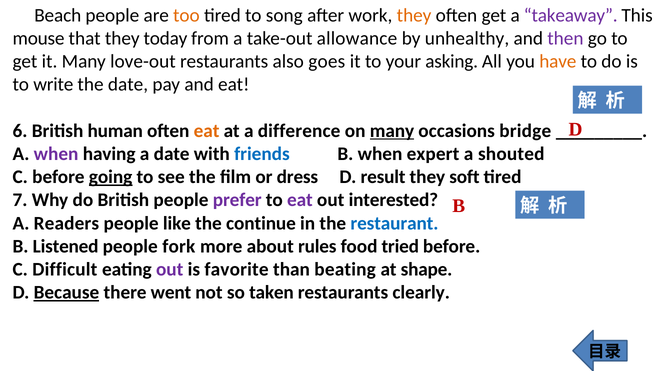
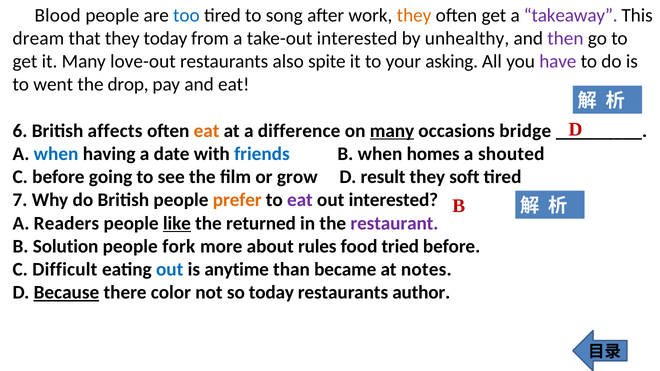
Beach: Beach -> Blood
too colour: orange -> blue
mouse: mouse -> dream
take-out allowance: allowance -> interested
goes: goes -> spite
have colour: orange -> purple
write: write -> went
the date: date -> drop
human: human -> affects
when at (56, 154) colour: purple -> blue
expert: expert -> homes
going underline: present -> none
dress: dress -> grow
prefer colour: purple -> orange
like underline: none -> present
continue: continue -> returned
restaurant colour: blue -> purple
Listened: Listened -> Solution
out at (170, 270) colour: purple -> blue
favorite: favorite -> anytime
beating: beating -> became
shape: shape -> notes
went: went -> color
so taken: taken -> today
clearly: clearly -> author
